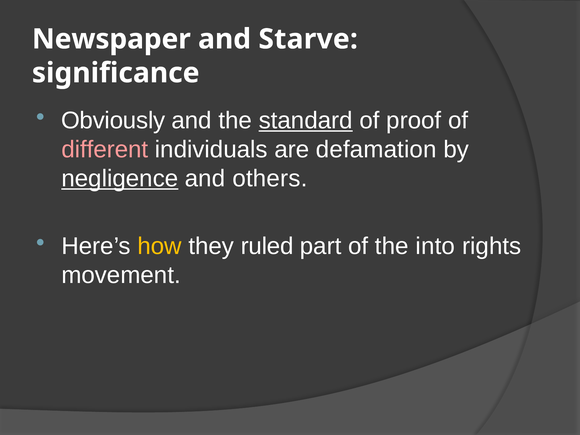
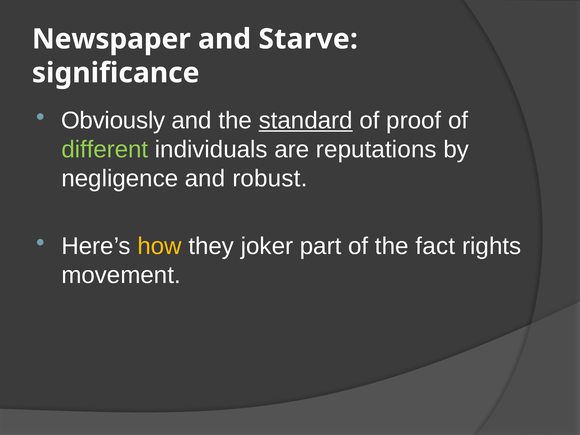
different colour: pink -> light green
defamation: defamation -> reputations
negligence underline: present -> none
others: others -> robust
ruled: ruled -> joker
into: into -> fact
